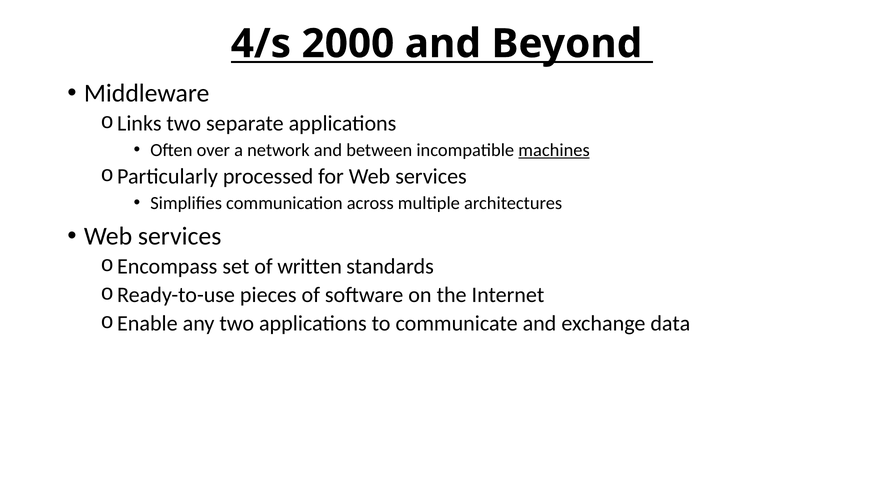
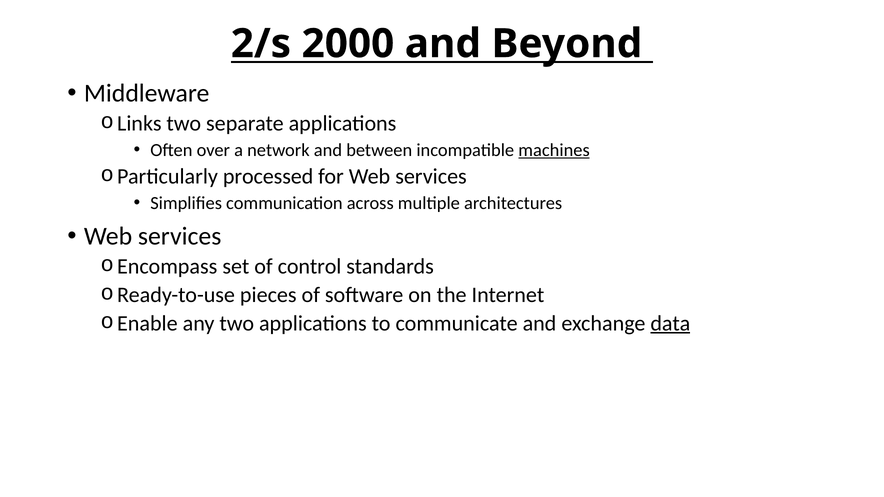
4/s: 4/s -> 2/s
written: written -> control
data underline: none -> present
